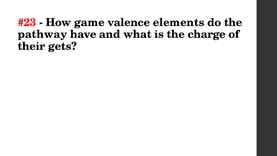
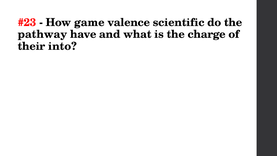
elements: elements -> scientific
gets: gets -> into
